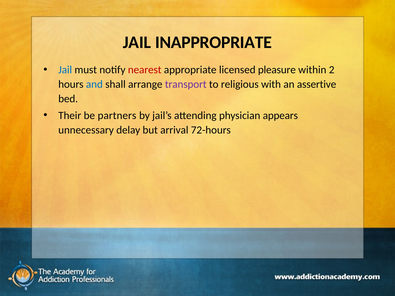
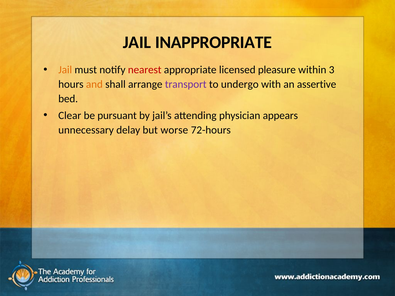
Jail at (65, 70) colour: blue -> orange
2: 2 -> 3
and colour: blue -> orange
religious: religious -> undergo
Their: Their -> Clear
partners: partners -> pursuant
arrival: arrival -> worse
